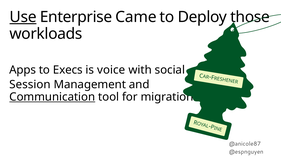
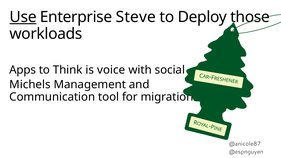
Came: Came -> Steve
Execs: Execs -> Think
Session: Session -> Michels
Communication underline: present -> none
